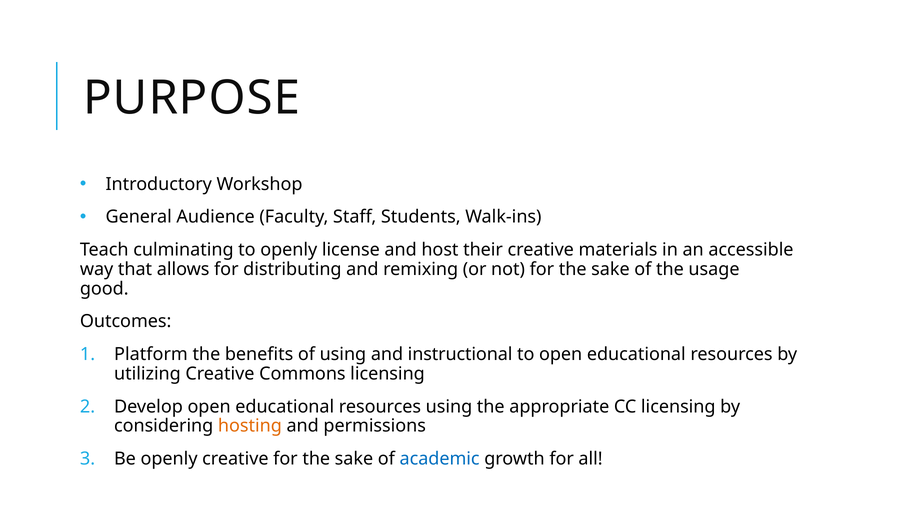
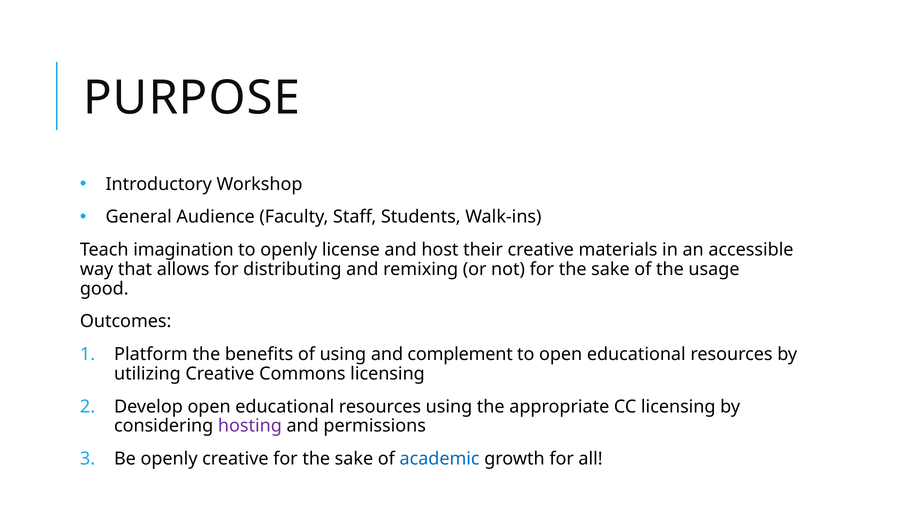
culminating: culminating -> imagination
instructional: instructional -> complement
hosting colour: orange -> purple
